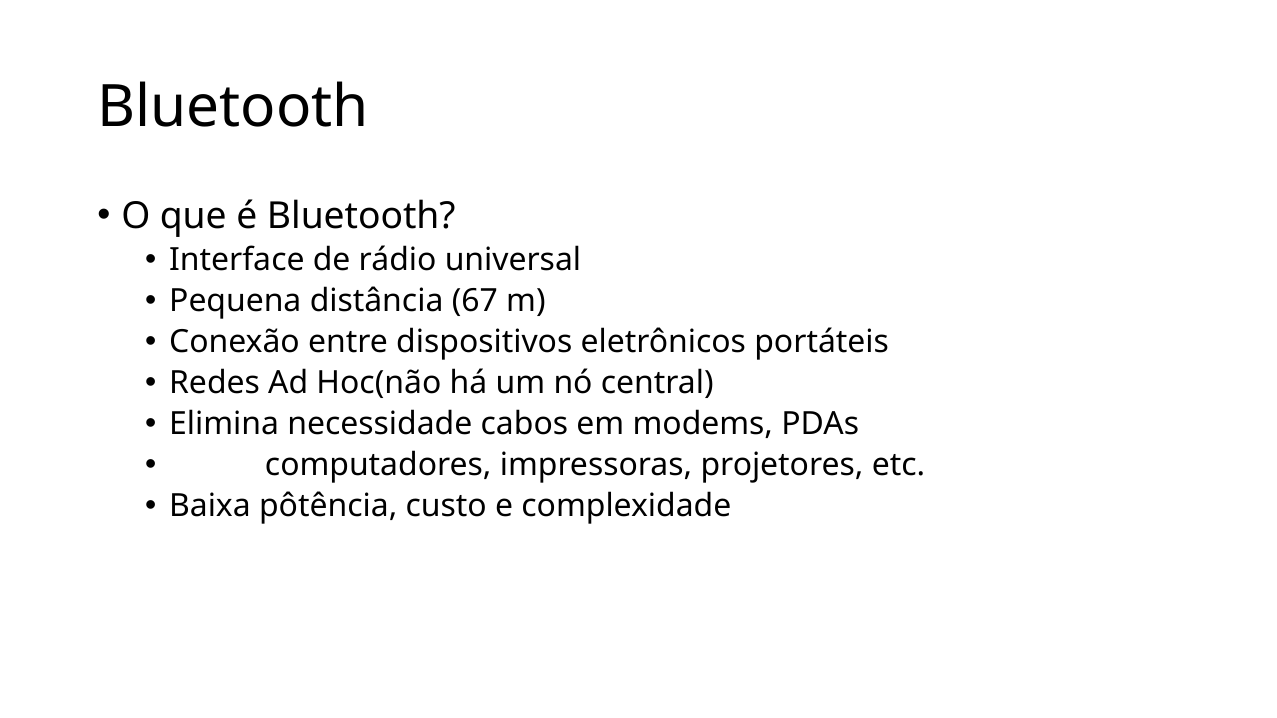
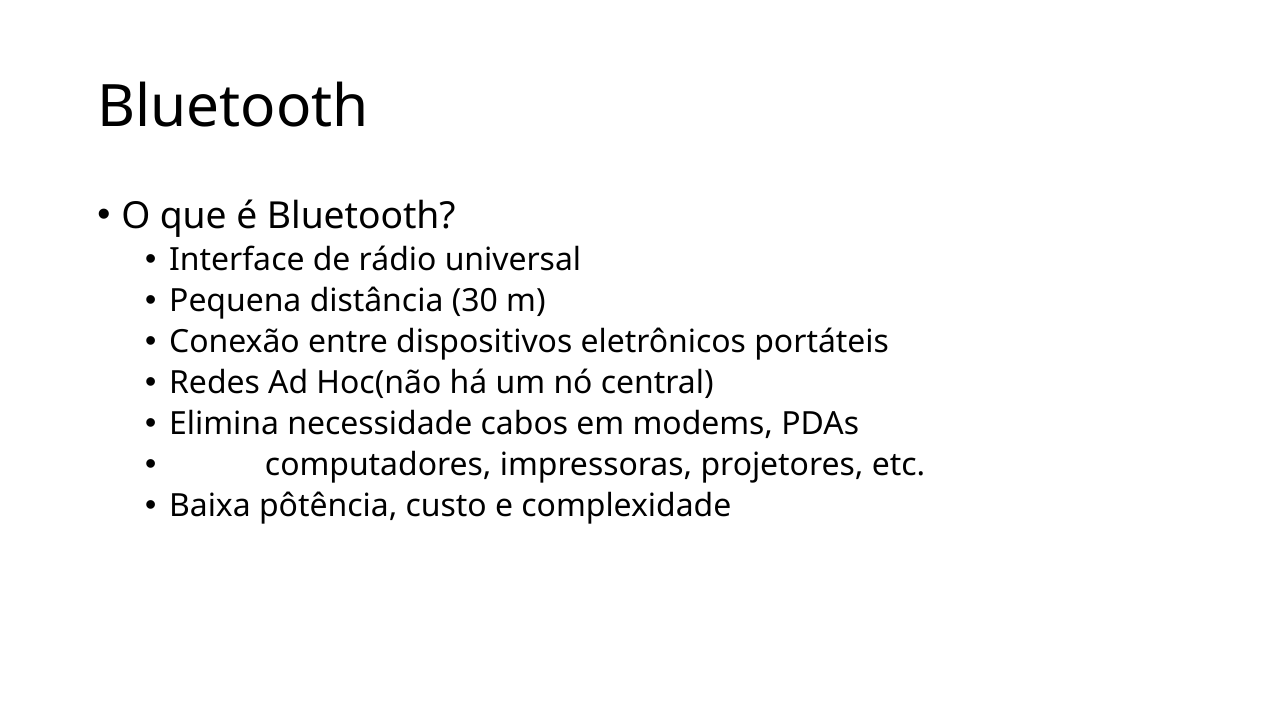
67: 67 -> 30
